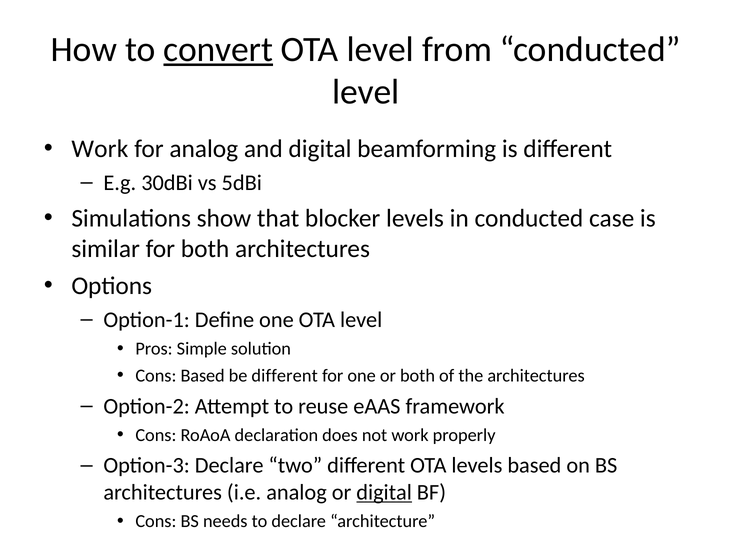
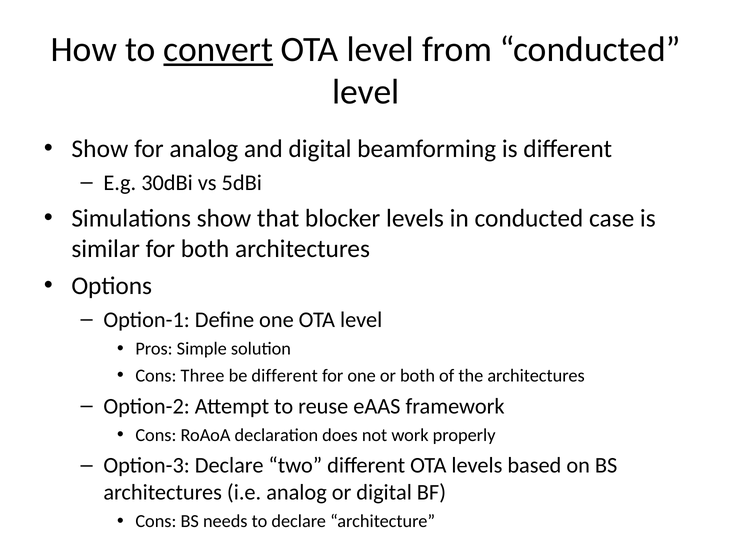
Work at (100, 149): Work -> Show
Cons Based: Based -> Three
digital at (384, 492) underline: present -> none
